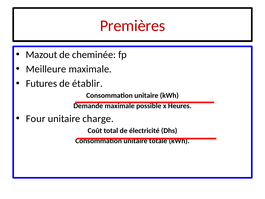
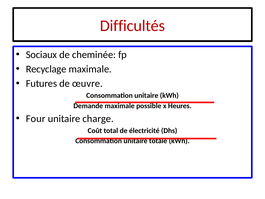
Premières: Premières -> Difficultés
Mazout: Mazout -> Sociaux
Meilleure: Meilleure -> Recyclage
établir: établir -> œuvre
